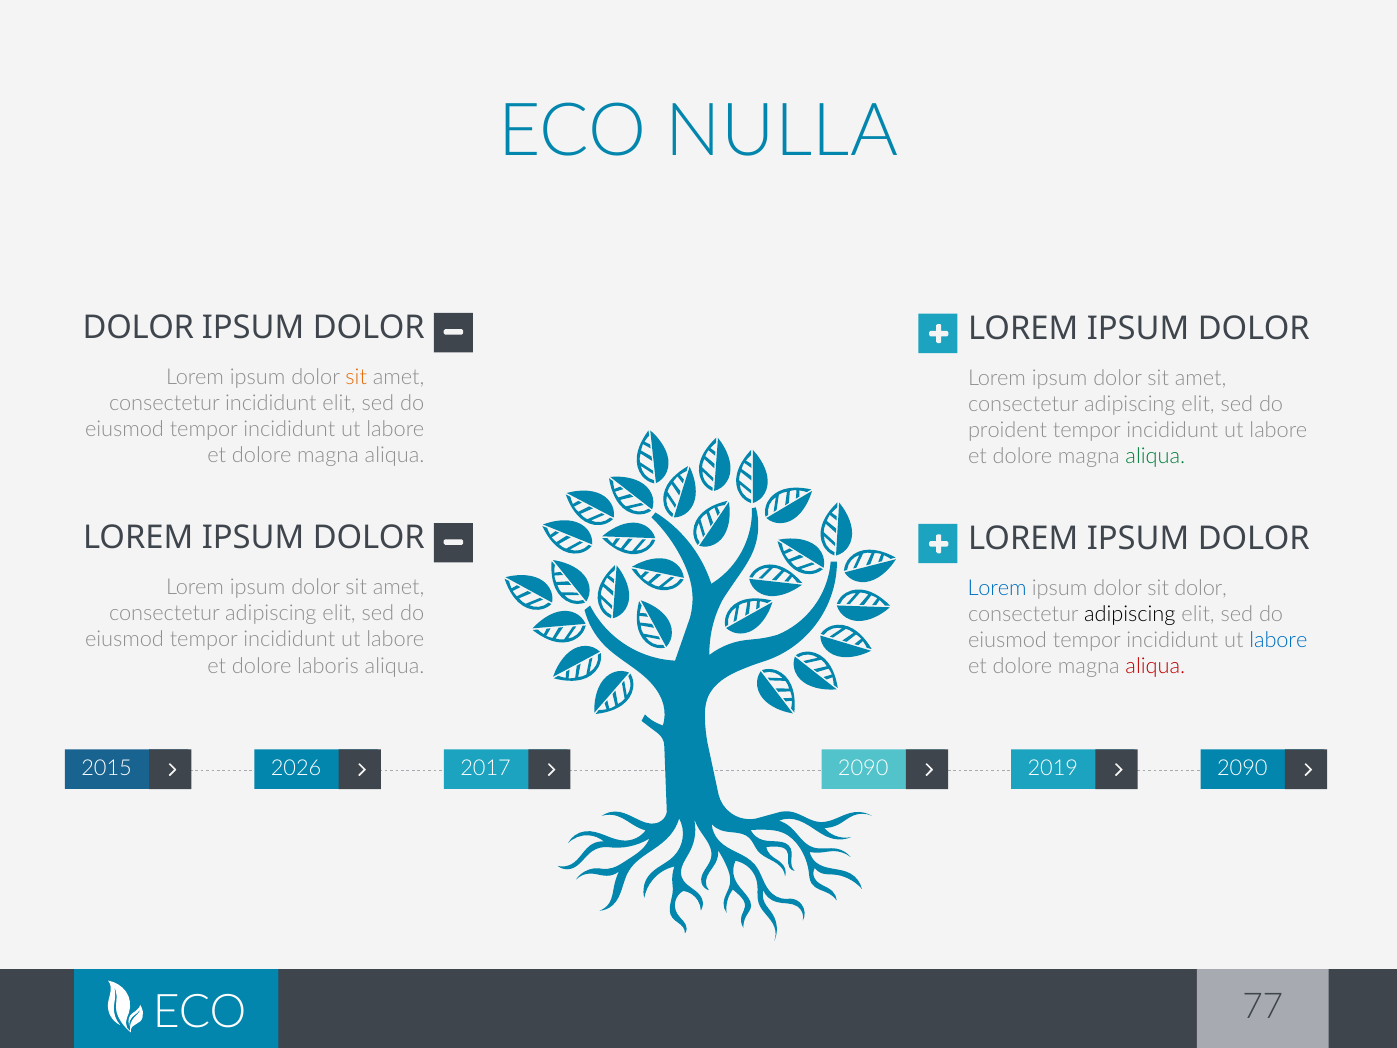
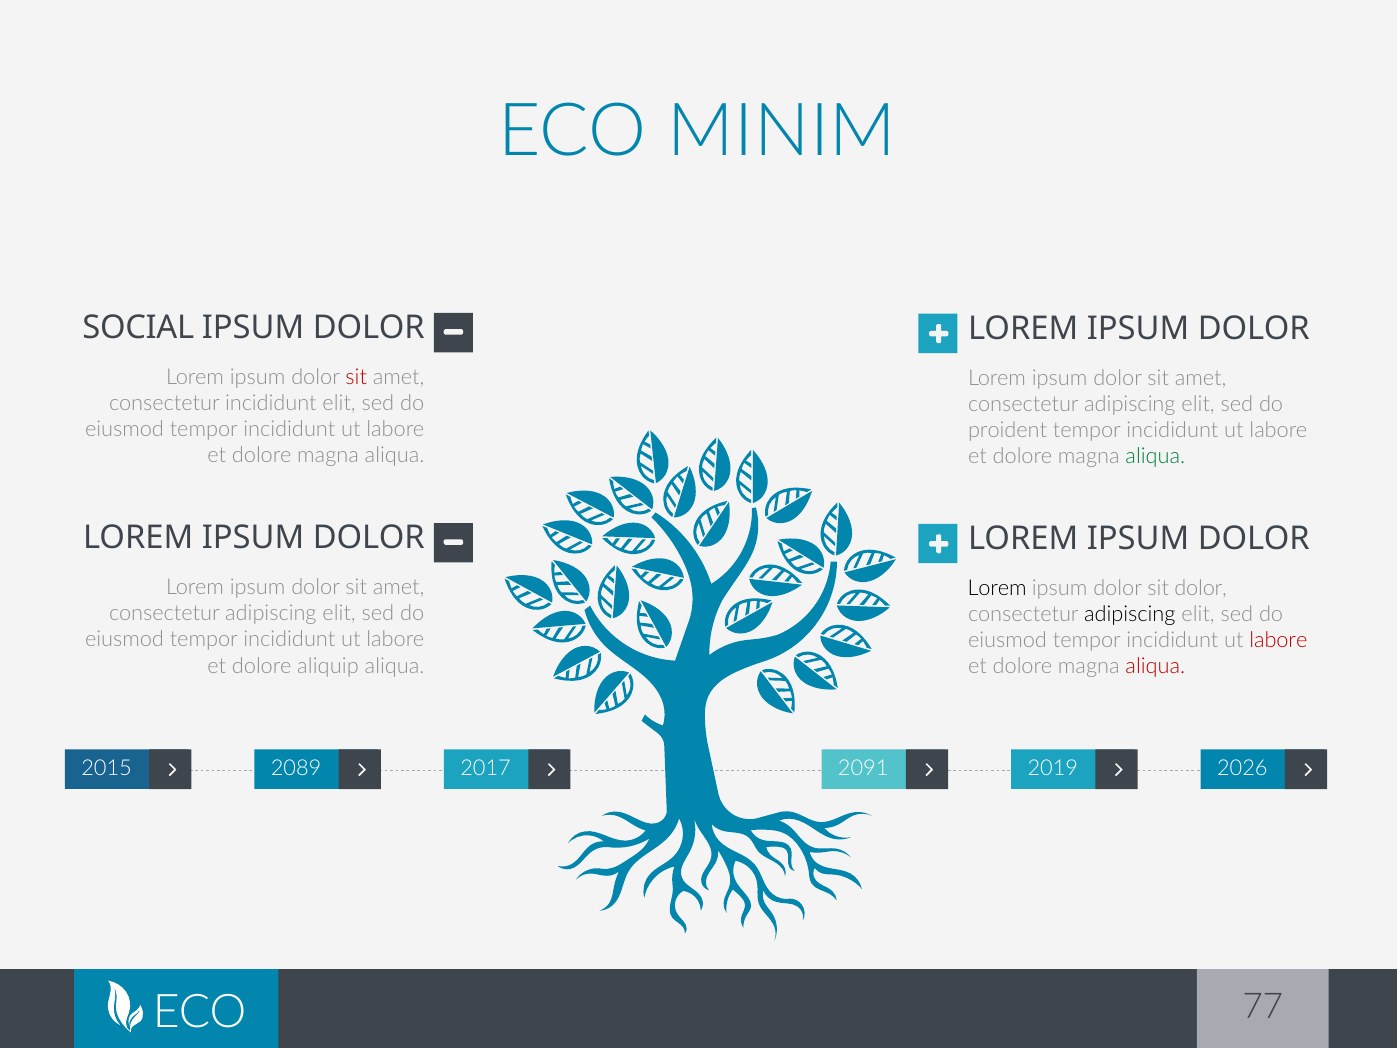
NULLA: NULLA -> MINIM
DOLOR at (138, 328): DOLOR -> SOCIAL
sit at (356, 377) colour: orange -> red
Lorem at (997, 588) colour: blue -> black
labore at (1278, 640) colour: blue -> red
laboris: laboris -> aliquip
2026: 2026 -> 2089
2017 2090: 2090 -> 2091
2019 2090: 2090 -> 2026
